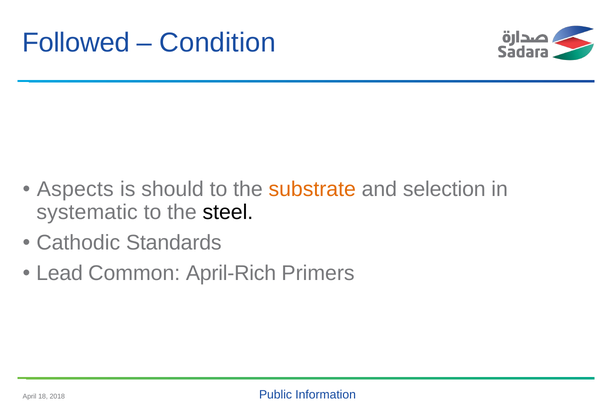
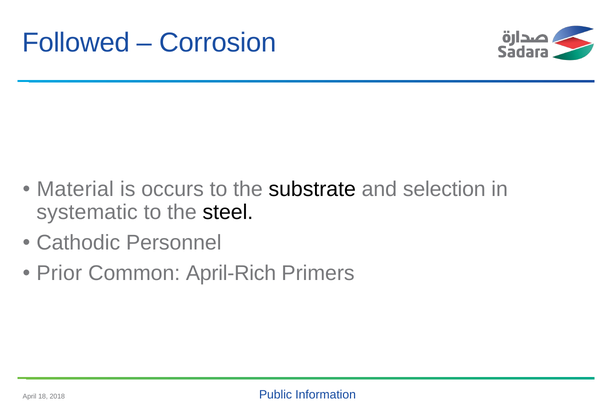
Condition: Condition -> Corrosion
Aspects: Aspects -> Material
should: should -> occurs
substrate colour: orange -> black
Standards: Standards -> Personnel
Lead: Lead -> Prior
